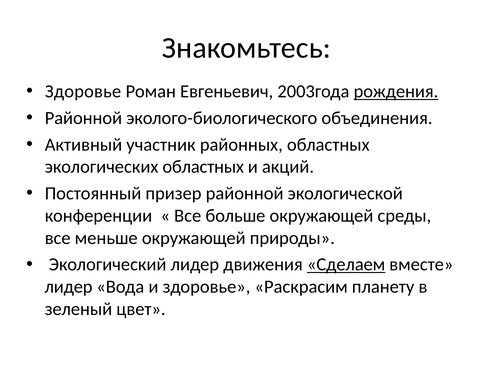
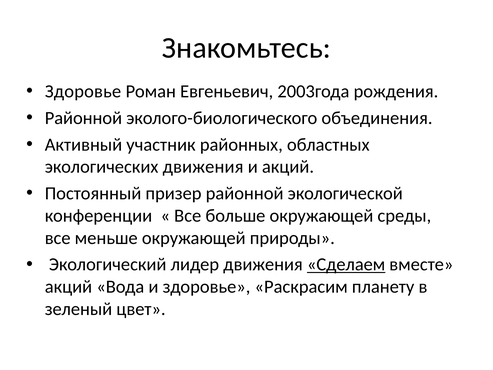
рождения underline: present -> none
экологических областных: областных -> движения
лидер at (69, 287): лидер -> акций
